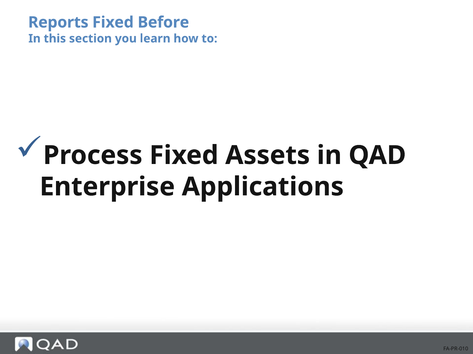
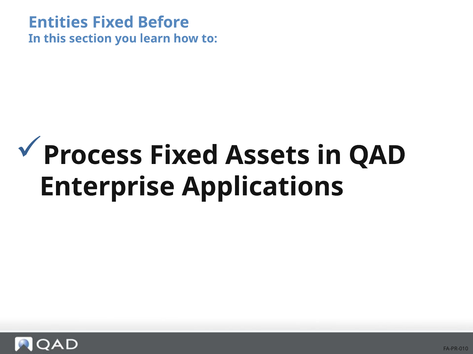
Reports: Reports -> Entities
